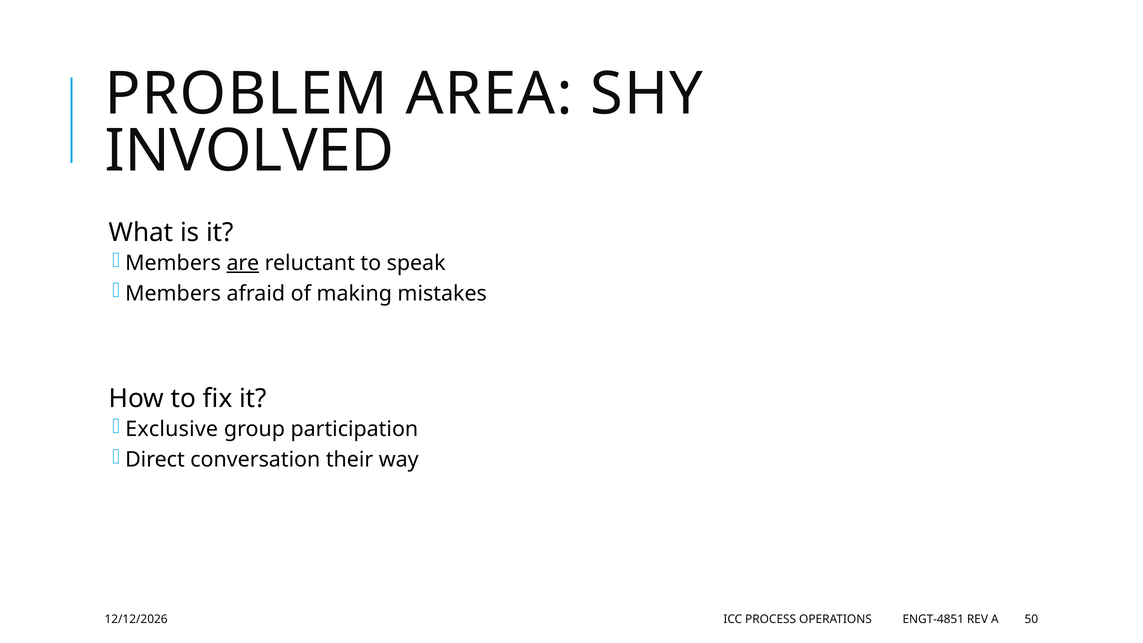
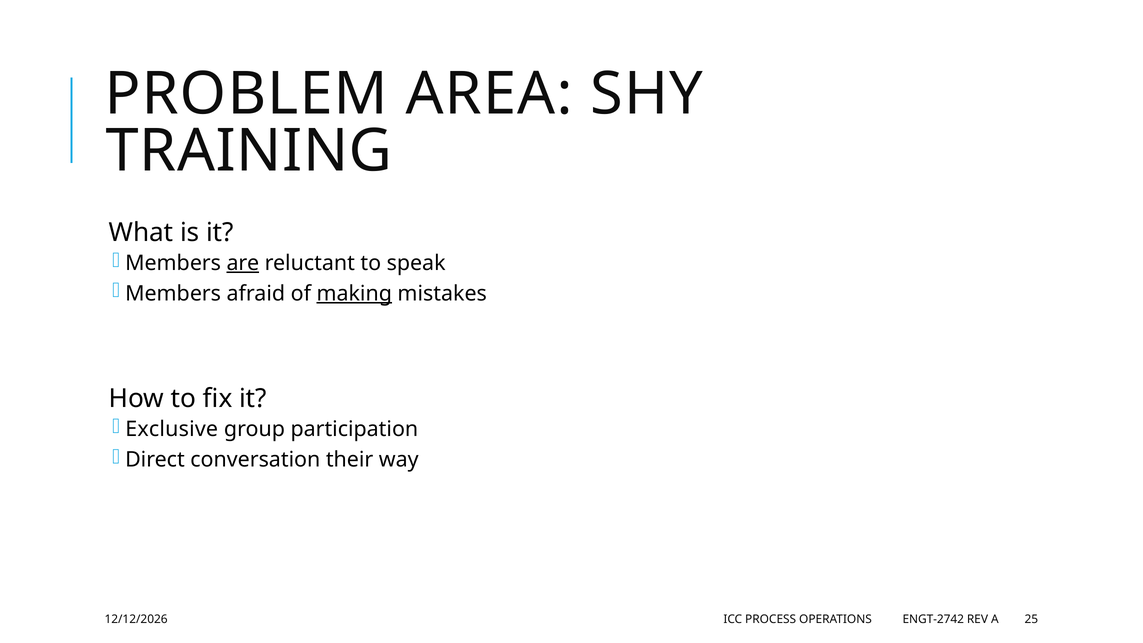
INVOLVED: INVOLVED -> TRAINING
making underline: none -> present
ENGT-4851: ENGT-4851 -> ENGT-2742
50: 50 -> 25
